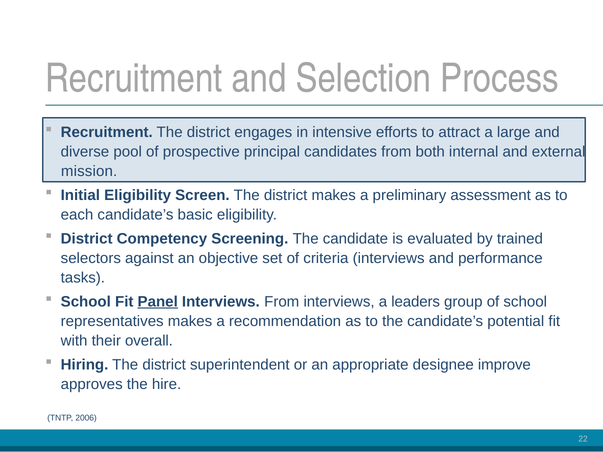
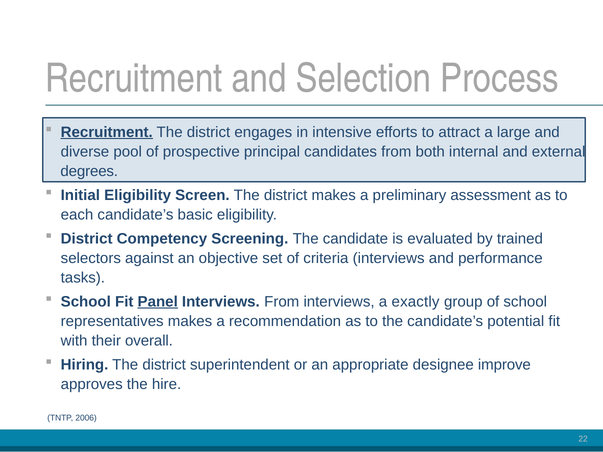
Recruitment at (107, 132) underline: none -> present
mission: mission -> degrees
leaders: leaders -> exactly
